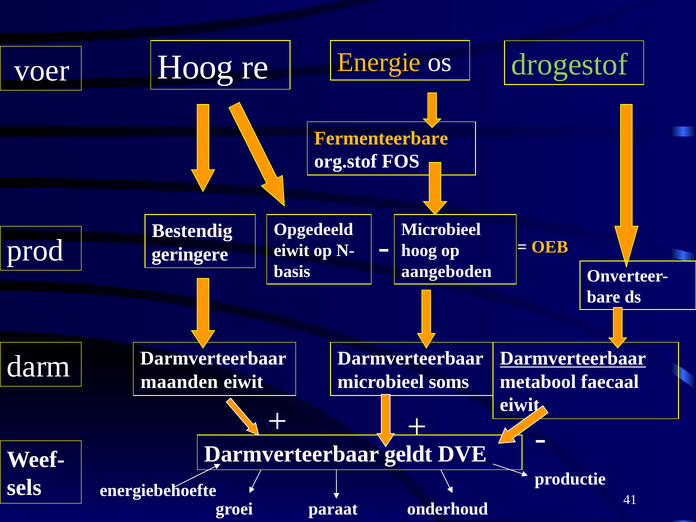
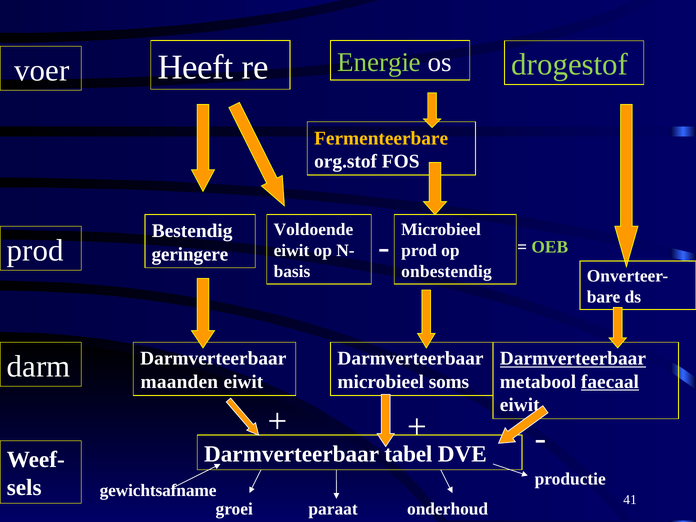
Hoog at (195, 67): Hoog -> Heeft
Energie colour: yellow -> light green
Opgedeeld: Opgedeeld -> Voldoende
OEB colour: yellow -> light green
hoog at (419, 251): hoog -> prod
aangeboden: aangeboden -> onbestendig
faecaal underline: none -> present
geldt: geldt -> tabel
energiebehoefte: energiebehoefte -> gewichtsafname
